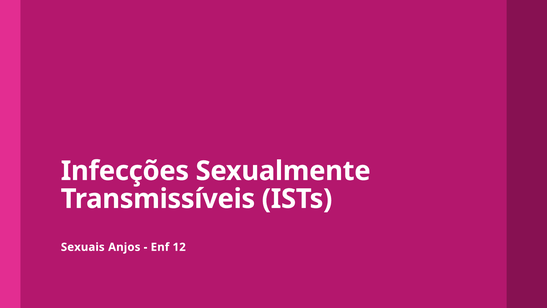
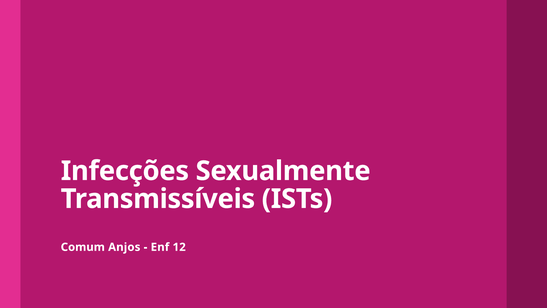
Sexuais: Sexuais -> Comum
